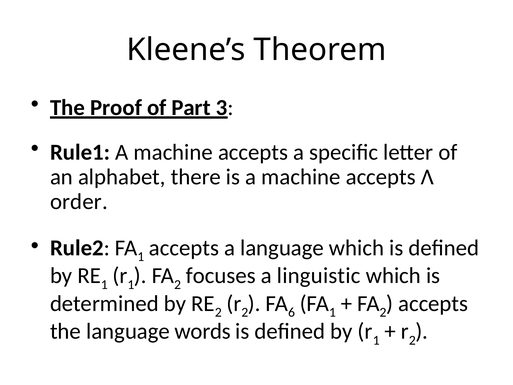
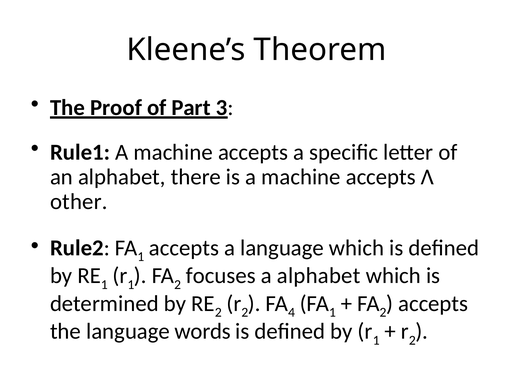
order: order -> other
a linguistic: linguistic -> alphabet
6: 6 -> 4
